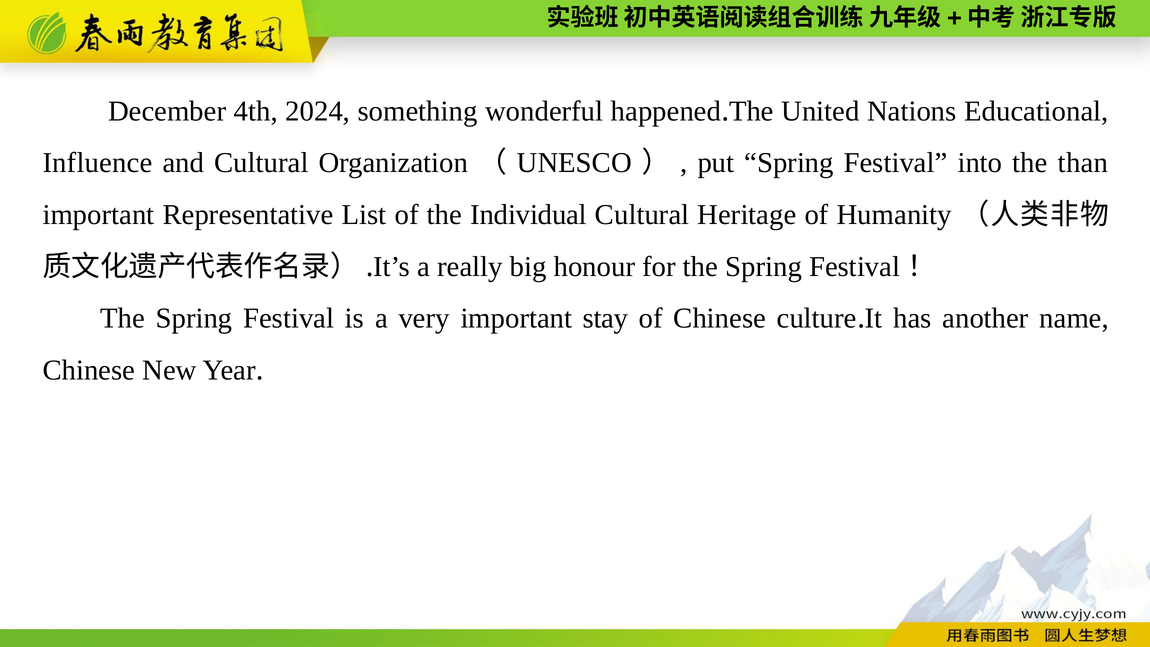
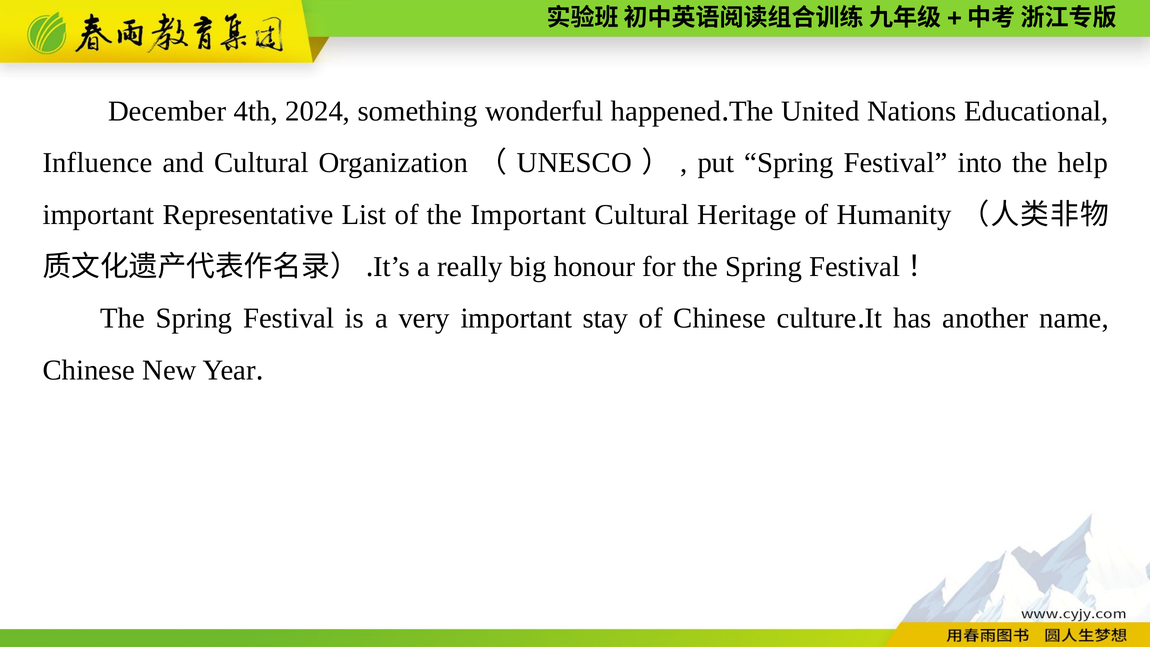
than: than -> help
the Individual: Individual -> Important
